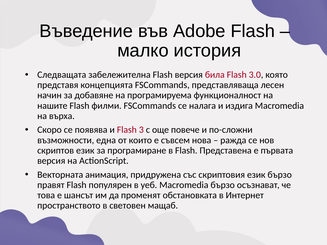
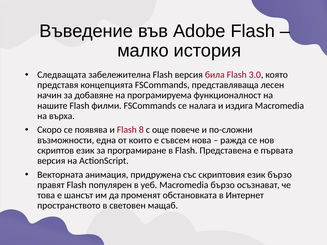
3: 3 -> 8
